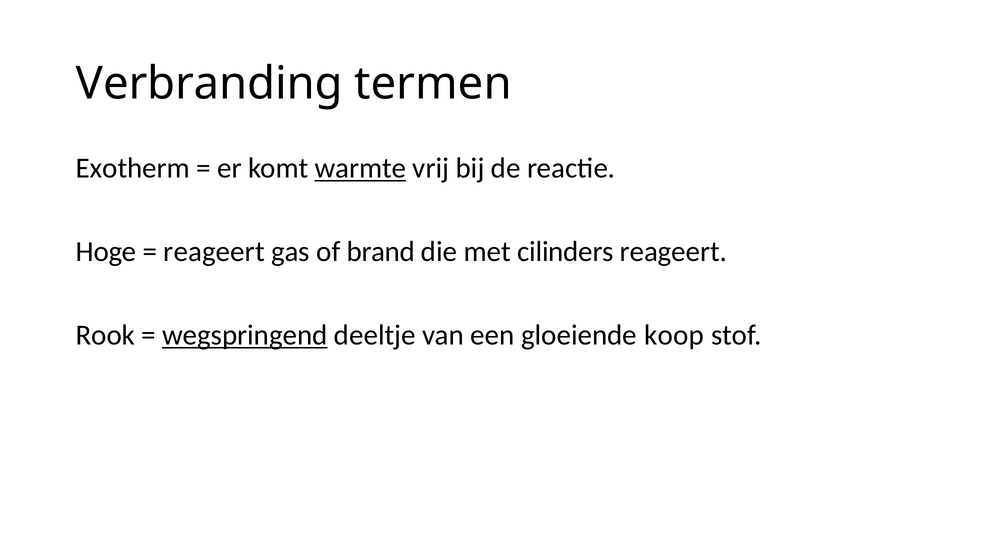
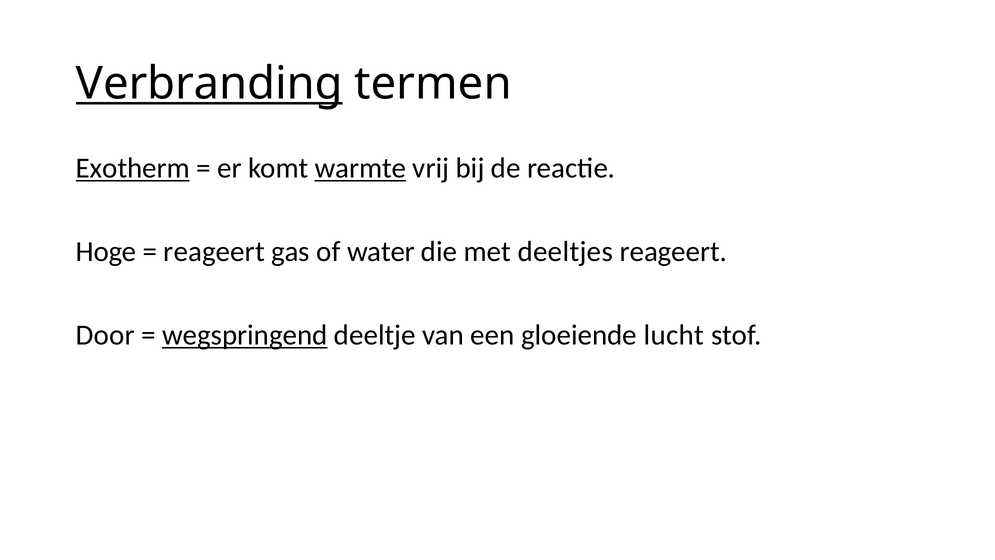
Verbranding underline: none -> present
Exotherm underline: none -> present
brand: brand -> water
cilinders: cilinders -> deeltjes
Rook: Rook -> Door
koop: koop -> lucht
